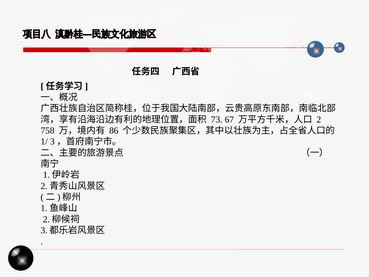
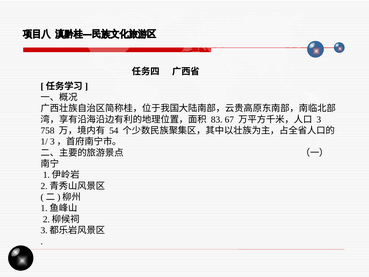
73: 73 -> 83
2: 2 -> 3
86: 86 -> 54
